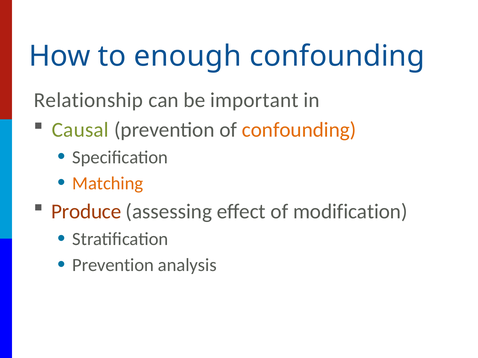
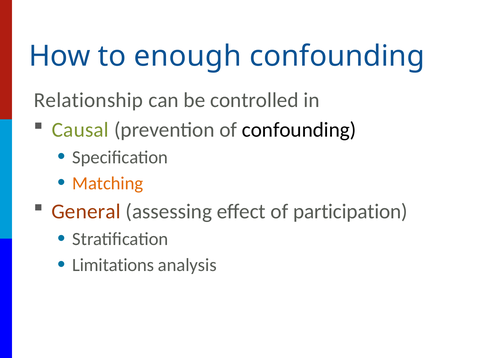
important: important -> controlled
confounding at (299, 130) colour: orange -> black
Produce: Produce -> General
modification: modification -> participation
Prevention at (113, 265): Prevention -> Limitations
